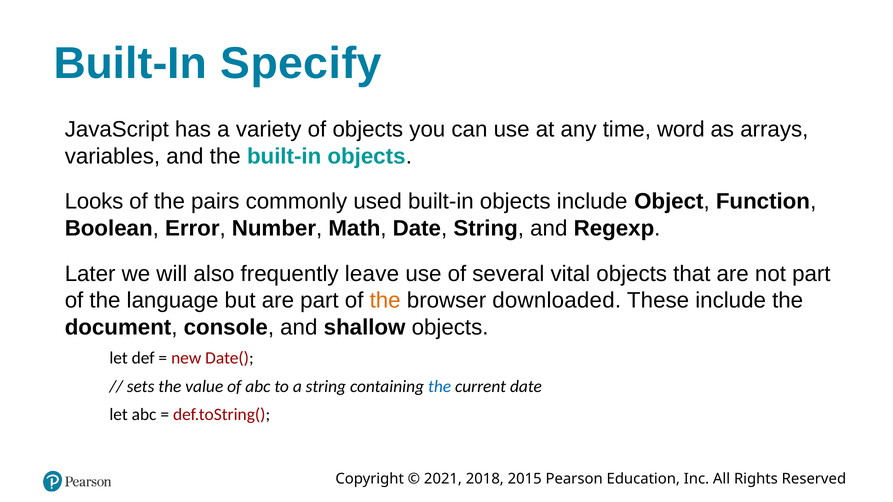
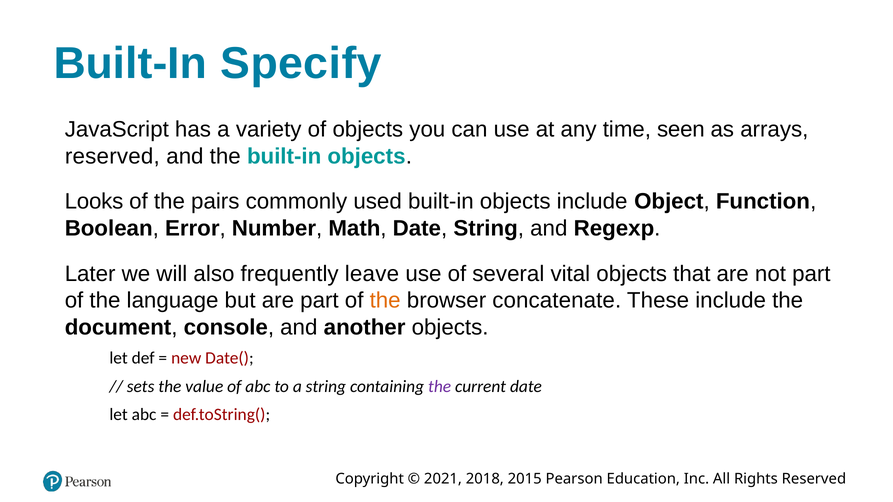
word: word -> seen
variables at (112, 156): variables -> reserved
downloaded: downloaded -> concatenate
shallow: shallow -> another
the at (440, 387) colour: blue -> purple
